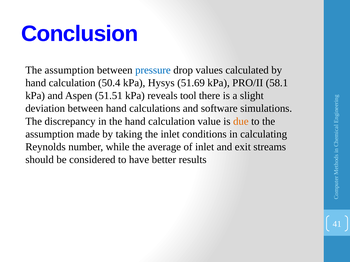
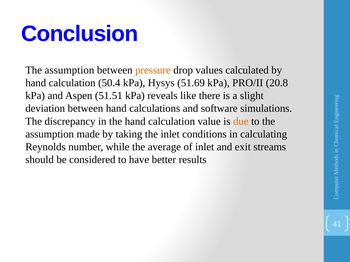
pressure colour: blue -> orange
58.1: 58.1 -> 20.8
tool: tool -> like
